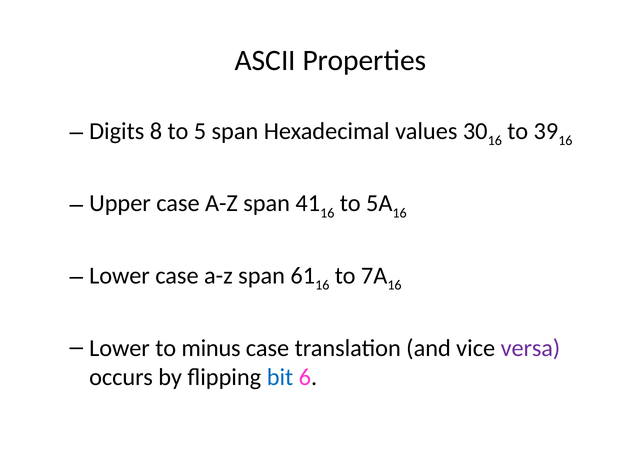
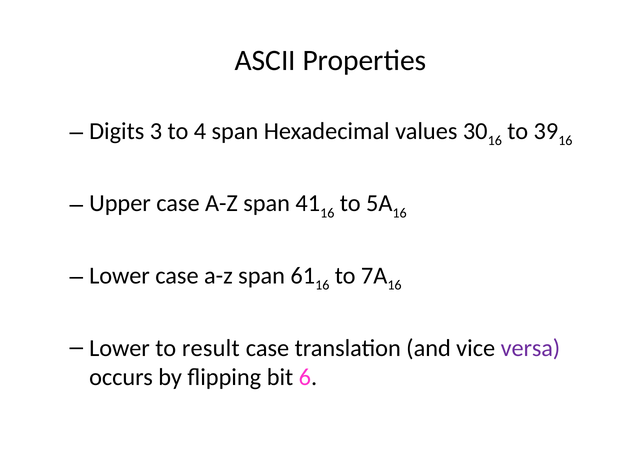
8: 8 -> 3
5: 5 -> 4
minus: minus -> result
bit colour: blue -> black
